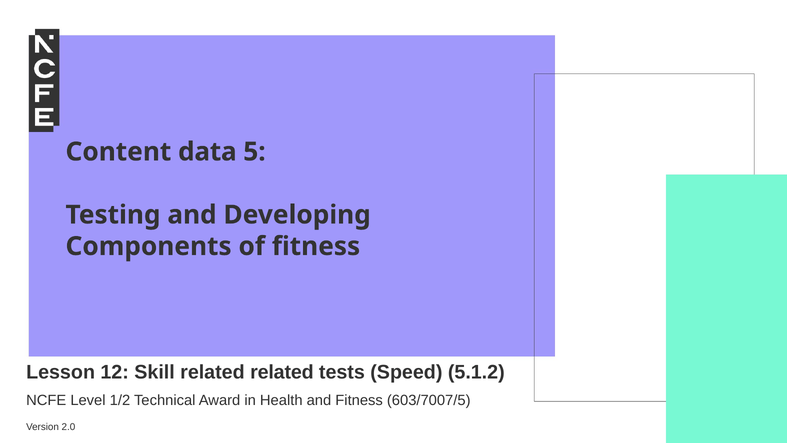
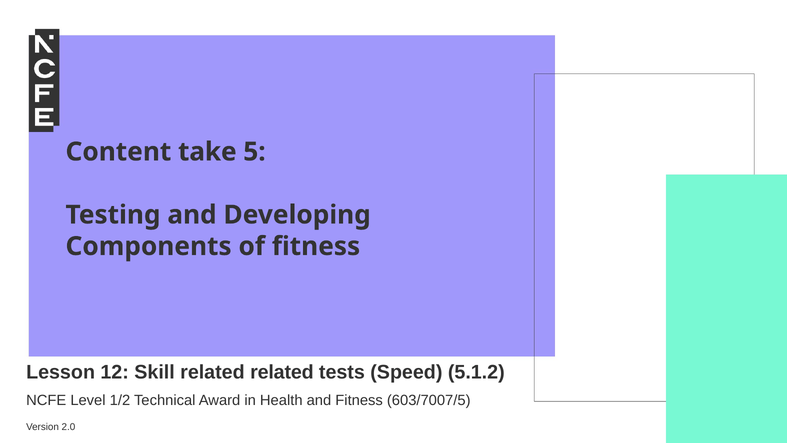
data: data -> take
